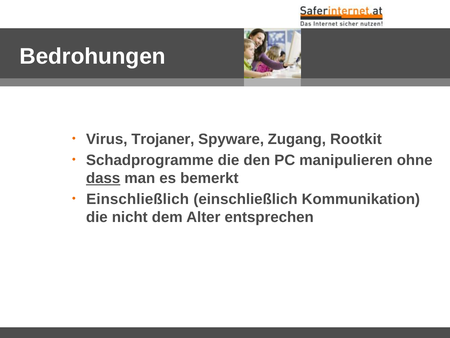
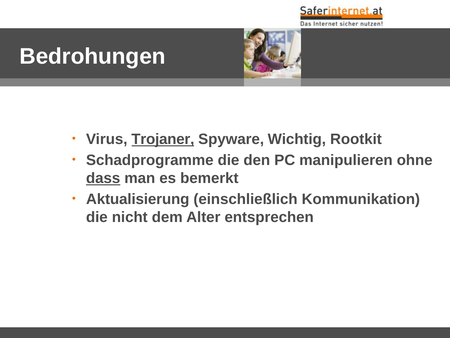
Trojaner underline: none -> present
Zugang: Zugang -> Wichtig
Einschließlich at (138, 199): Einschließlich -> Aktualisierung
